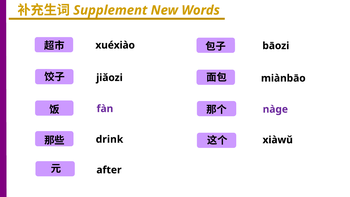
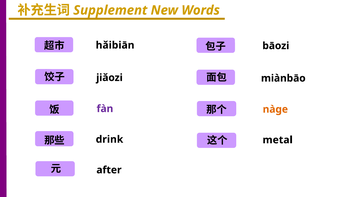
xuéxiào: xuéxiào -> hǎibiān
nàge colour: purple -> orange
xiàwǔ: xiàwǔ -> metal
